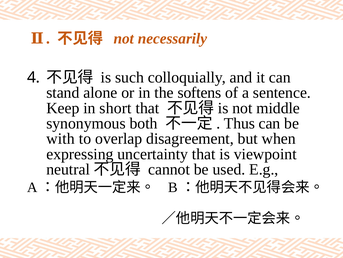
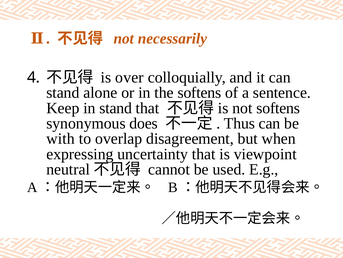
such: such -> over
in short: short -> stand
not middle: middle -> softens
both: both -> does
